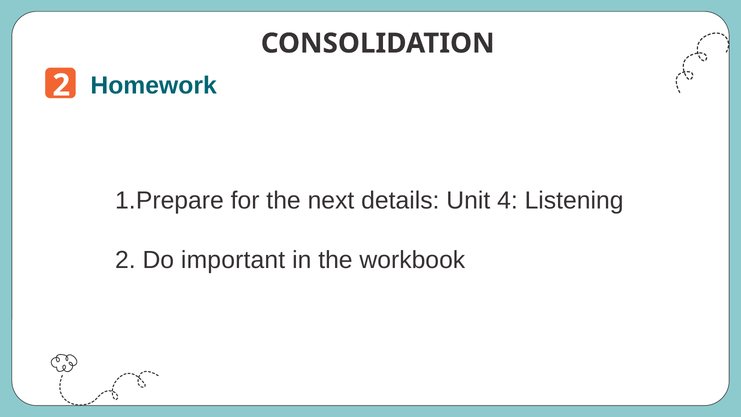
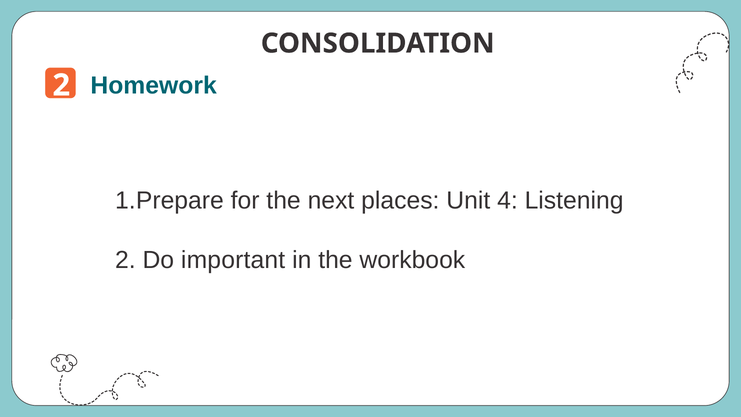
details: details -> places
